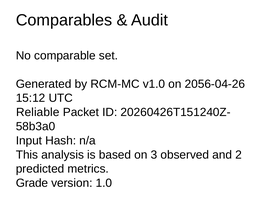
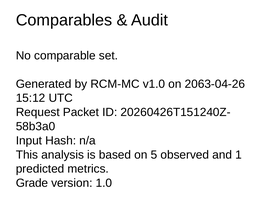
2056-04-26: 2056-04-26 -> 2063-04-26
Reliable: Reliable -> Request
3: 3 -> 5
2: 2 -> 1
